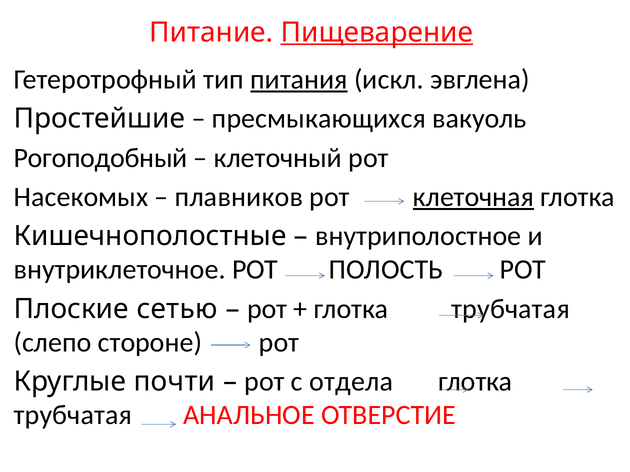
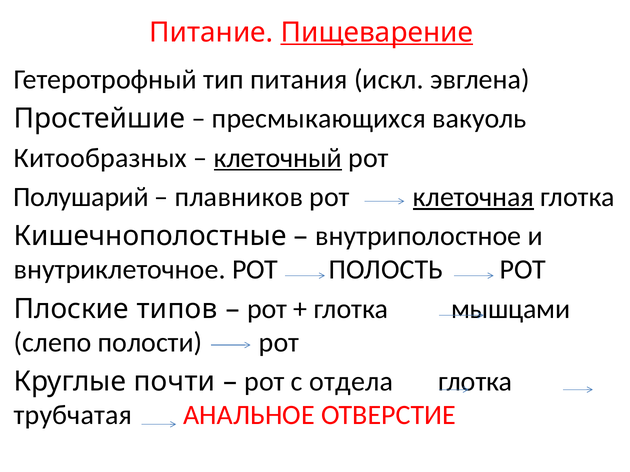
питания underline: present -> none
Рогоподобный: Рогоподобный -> Китообразных
клеточный underline: none -> present
Насекомых: Насекомых -> Полушарий
сетью: сетью -> типов
трубчатая at (511, 309): трубчатая -> мышцами
стороне: стороне -> полости
